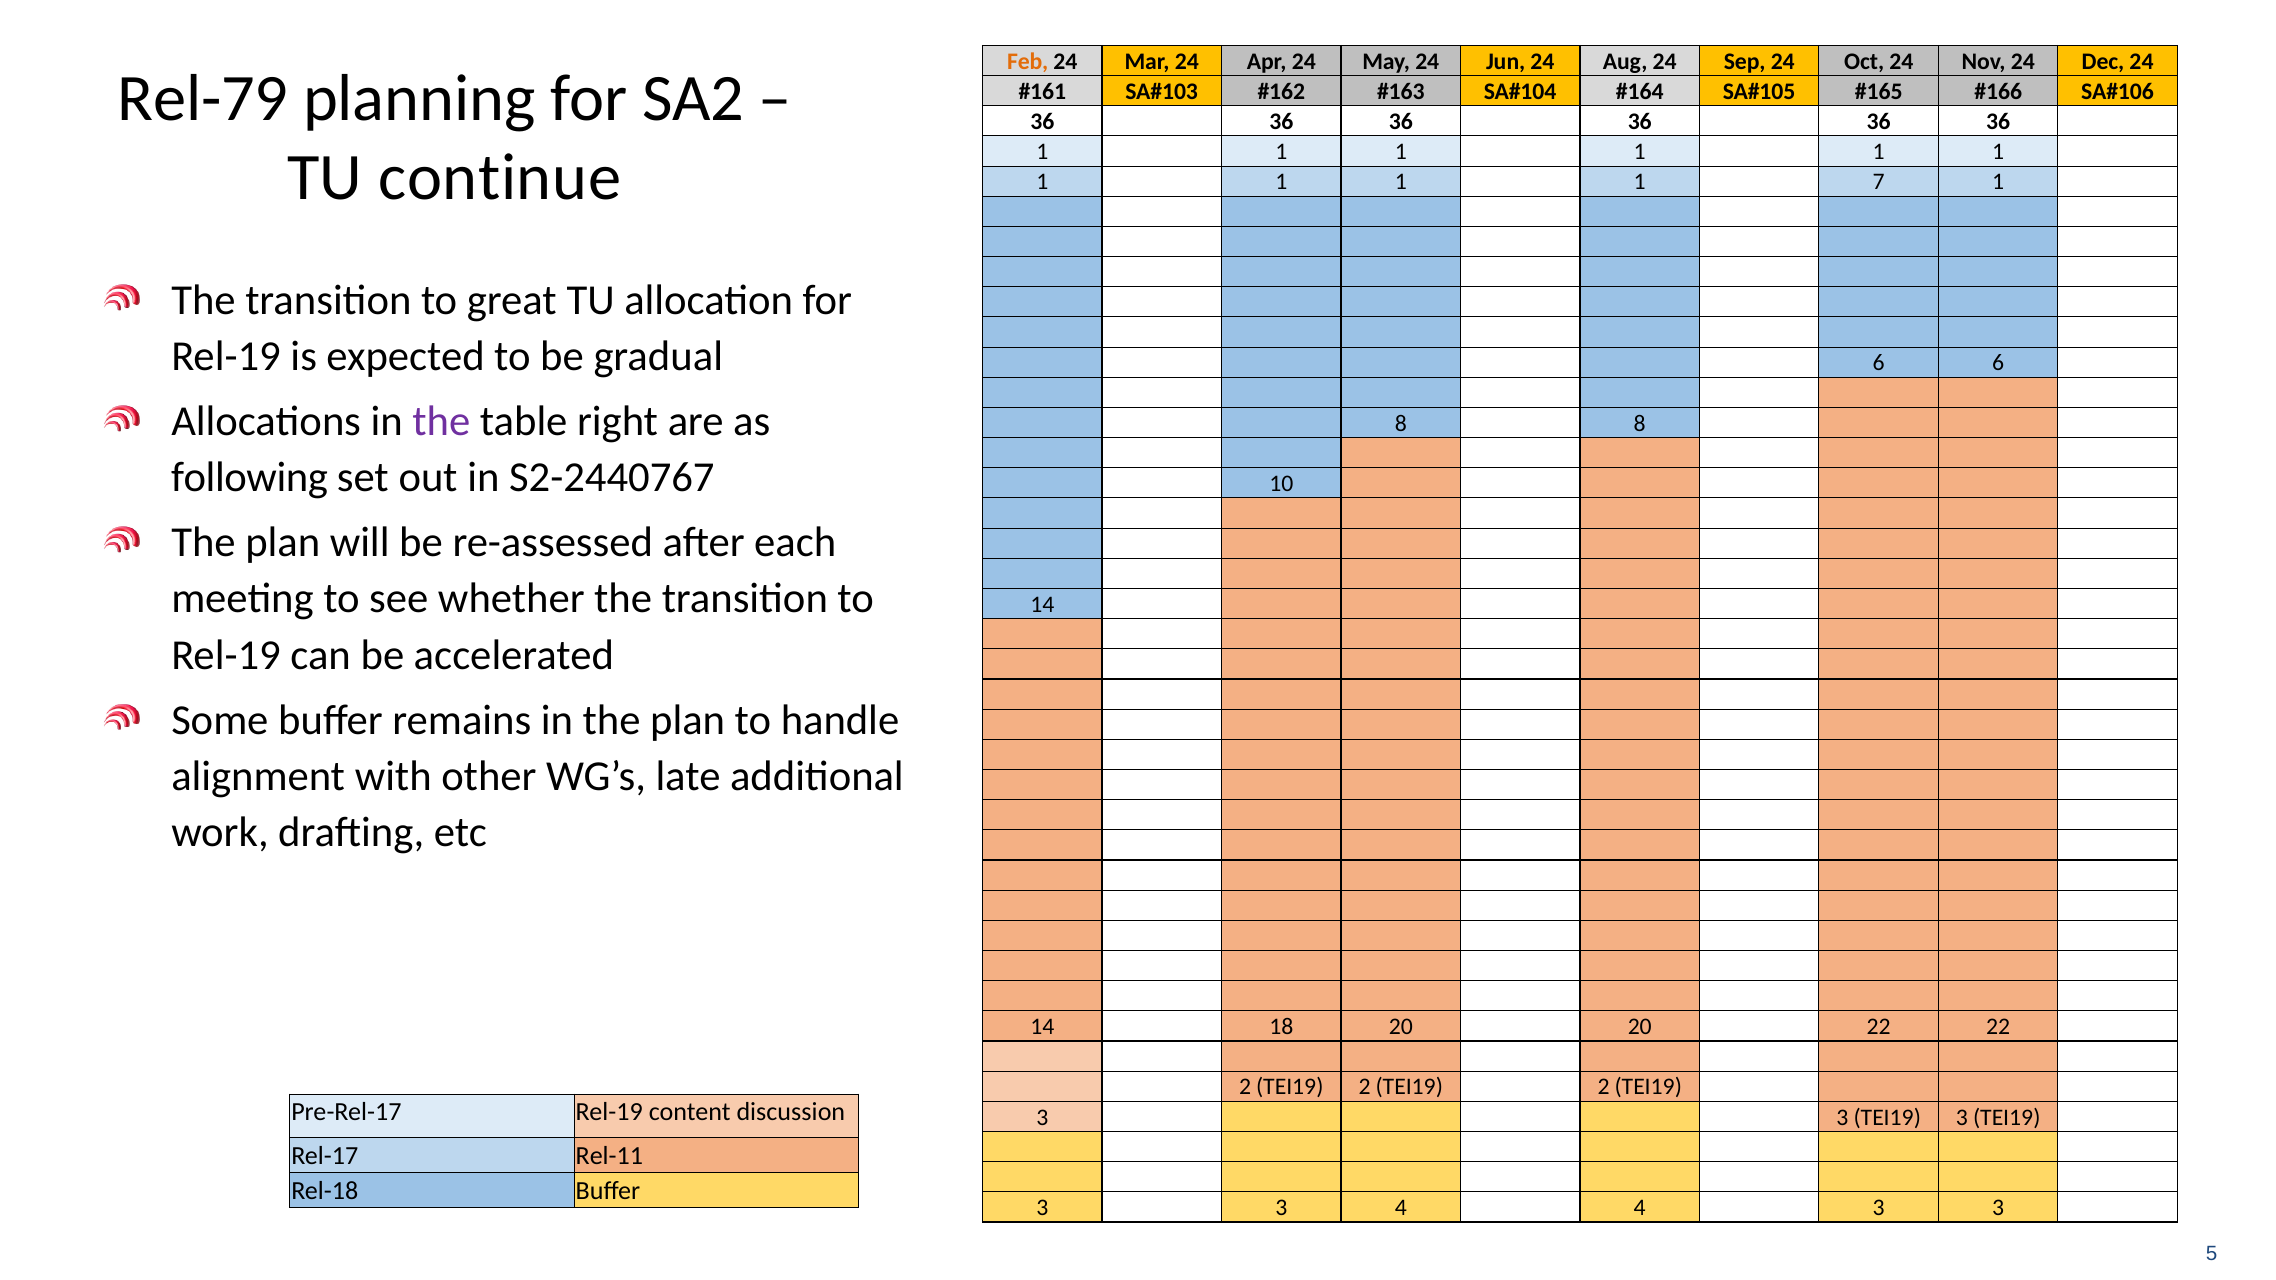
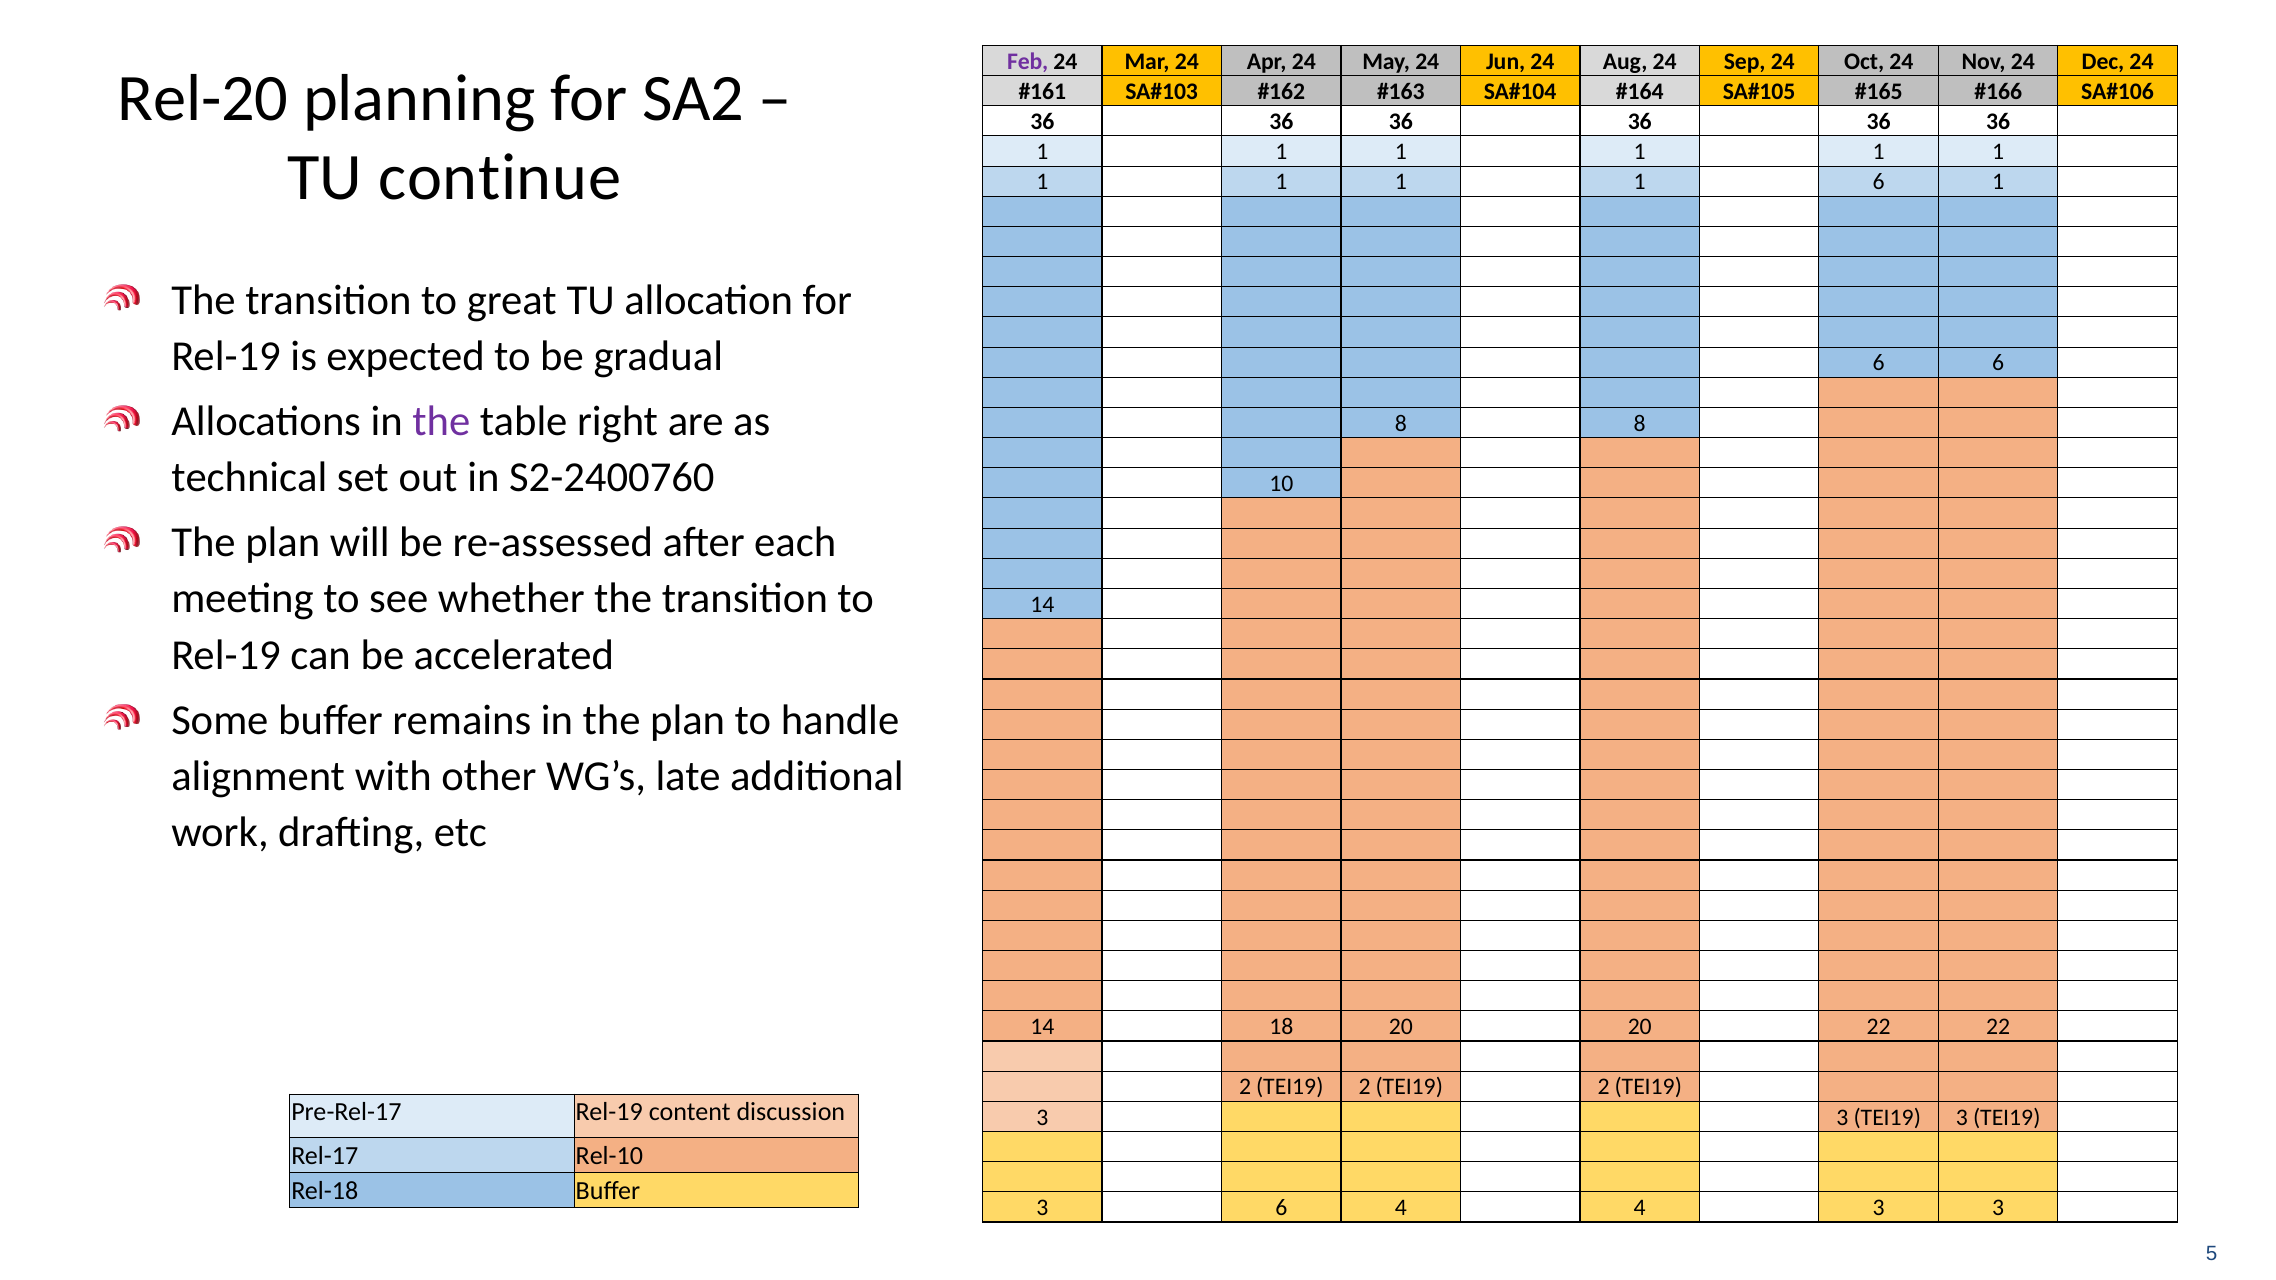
Feb colour: orange -> purple
Rel-79: Rel-79 -> Rel-20
1 1 7: 7 -> 6
following: following -> technical
S2-2440767: S2-2440767 -> S2-2400760
Rel-11: Rel-11 -> Rel-10
3 at (1281, 1208): 3 -> 6
